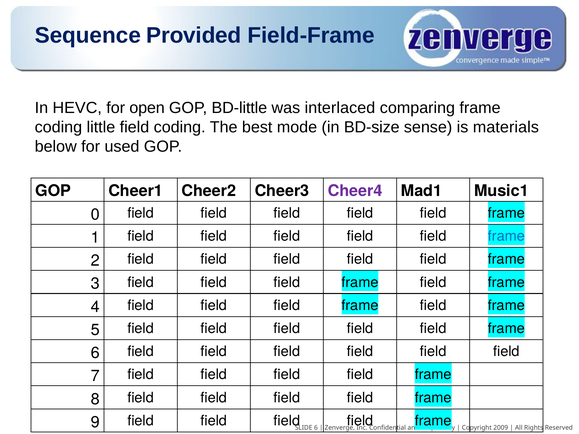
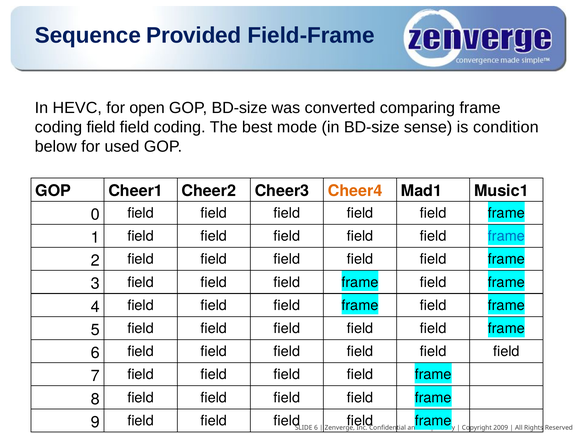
GOP BD-little: BD-little -> BD-size
interlaced: interlaced -> converted
coding little: little -> field
materials: materials -> condition
Cheer4 colour: purple -> orange
